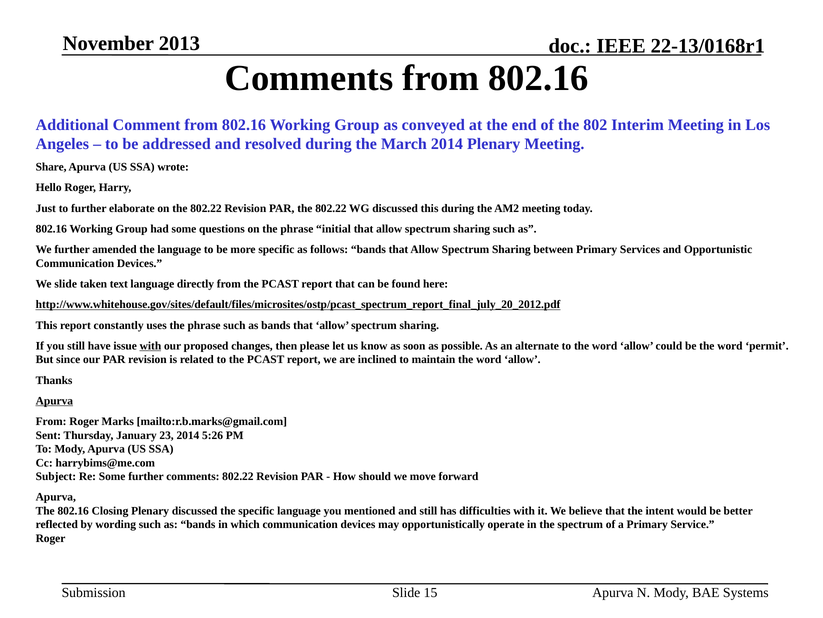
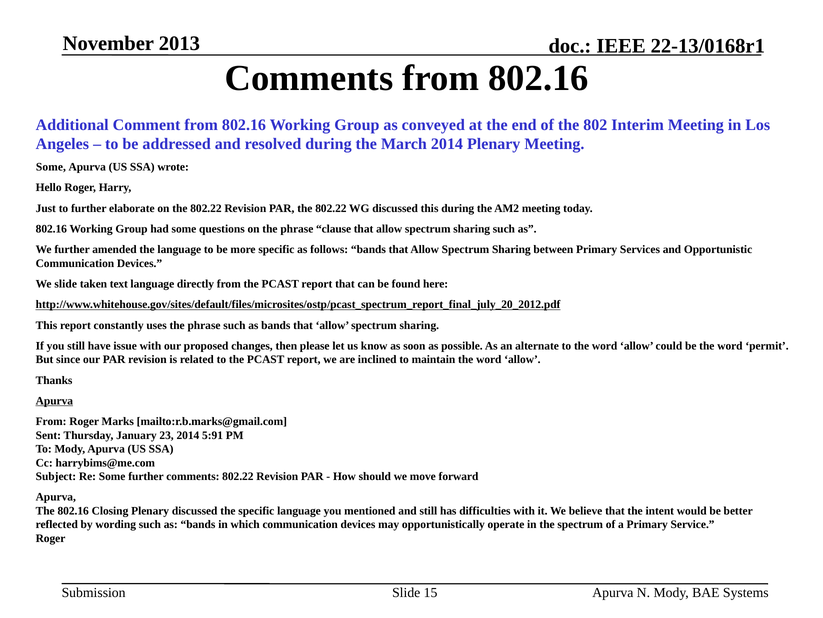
Share at (51, 167): Share -> Some
initial: initial -> clause
with at (150, 345) underline: present -> none
5:26: 5:26 -> 5:91
